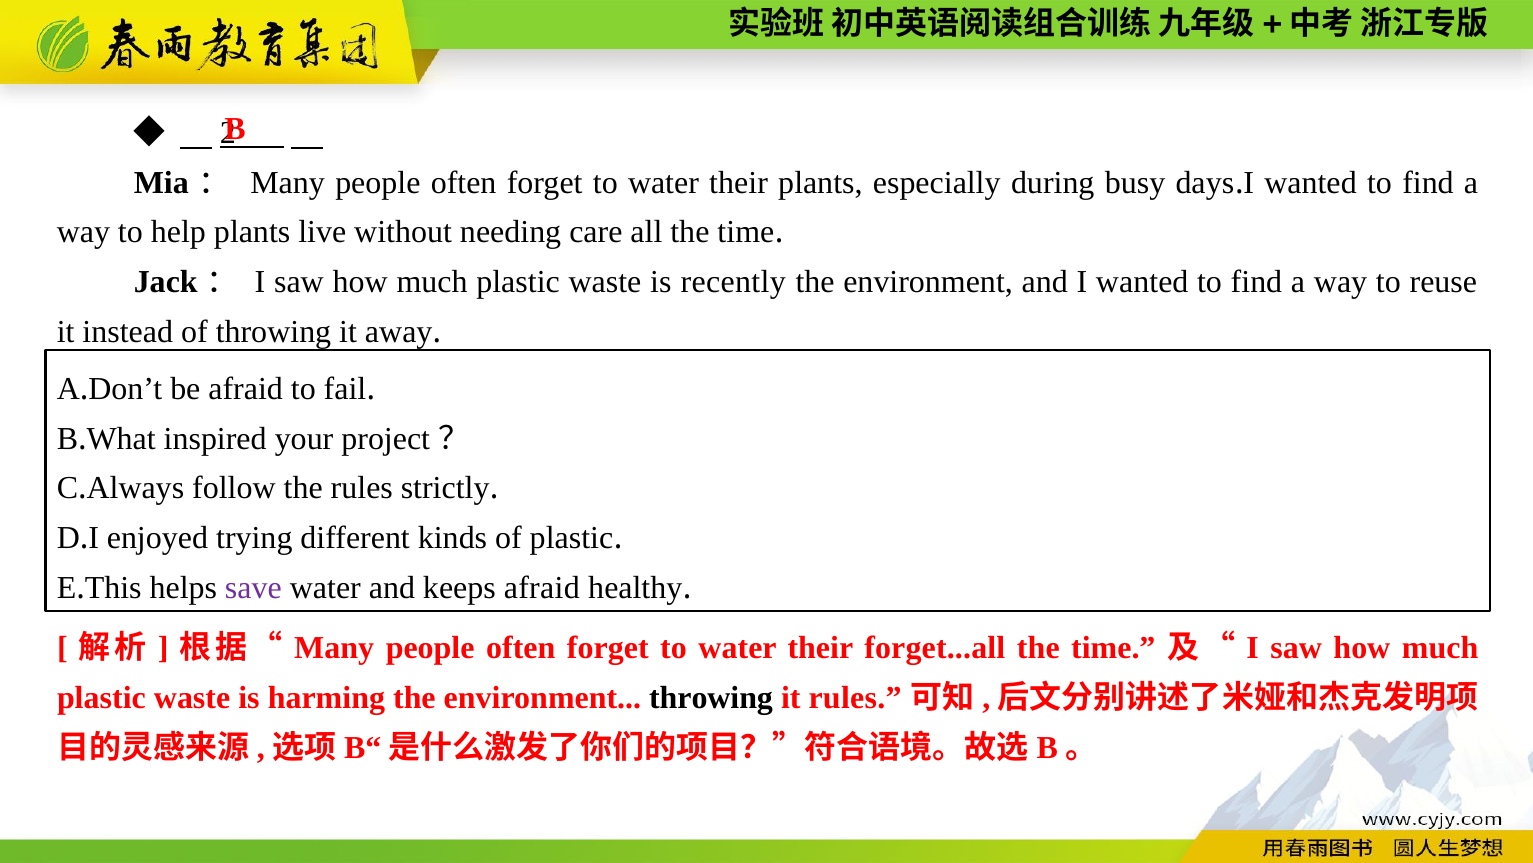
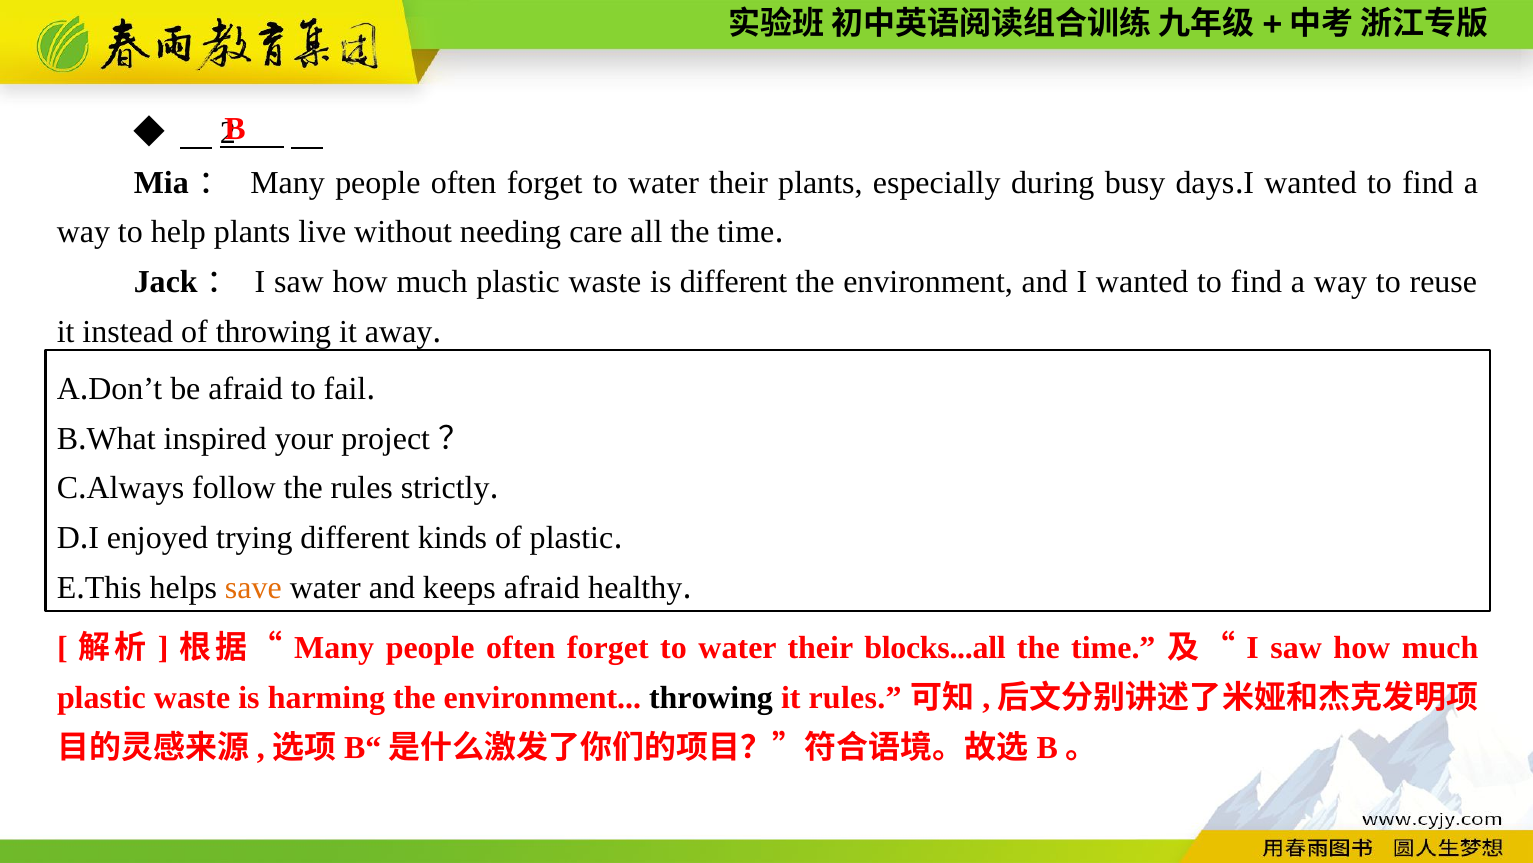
is recently: recently -> different
save colour: purple -> orange
forget...all: forget...all -> blocks...all
